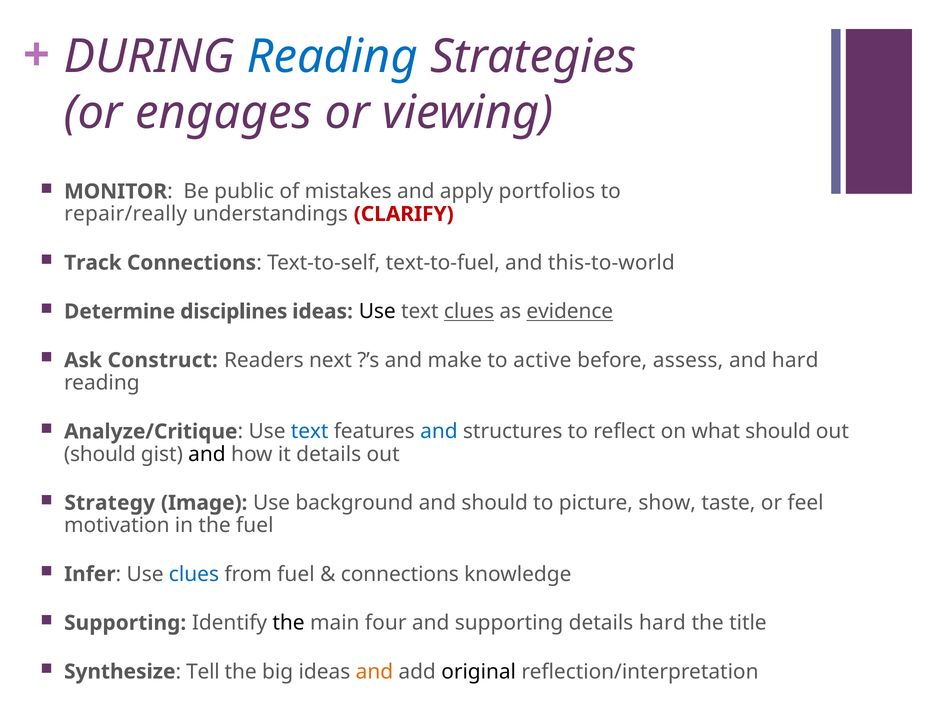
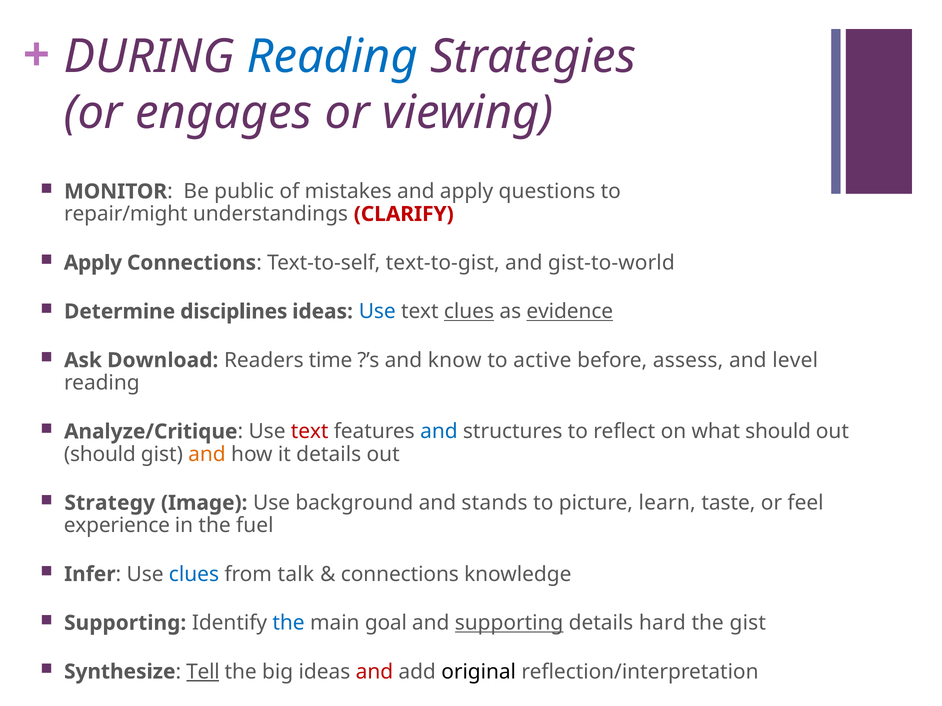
portfolios: portfolios -> questions
repair/really: repair/really -> repair/might
Track at (93, 263): Track -> Apply
text-to-fuel: text-to-fuel -> text-to-gist
this-to-world: this-to-world -> gist-to-world
Use at (377, 312) colour: black -> blue
Construct: Construct -> Download
next: next -> time
make: make -> know
and hard: hard -> level
text at (310, 432) colour: blue -> red
and at (207, 454) colour: black -> orange
and should: should -> stands
show: show -> learn
motivation: motivation -> experience
from fuel: fuel -> talk
the at (289, 623) colour: black -> blue
four: four -> goal
supporting at (509, 623) underline: none -> present
the title: title -> gist
Tell underline: none -> present
and at (374, 672) colour: orange -> red
